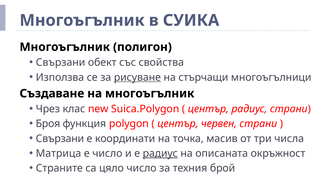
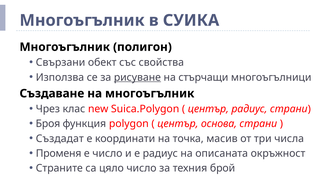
червен: червен -> основа
Свързани at (60, 138): Свързани -> Създадат
Матрица: Матрица -> Променя
радиус at (160, 153) underline: present -> none
